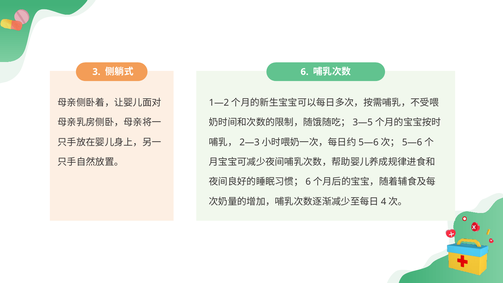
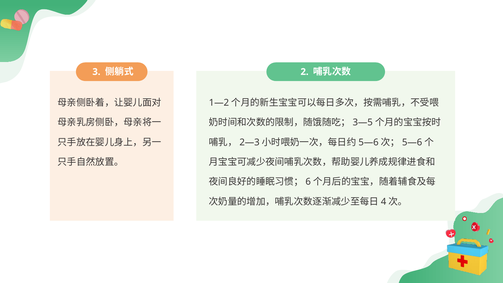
6: 6 -> 2
